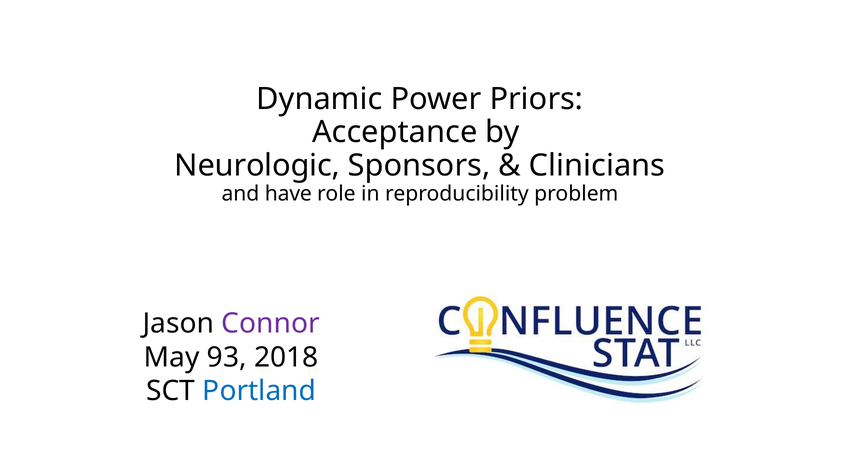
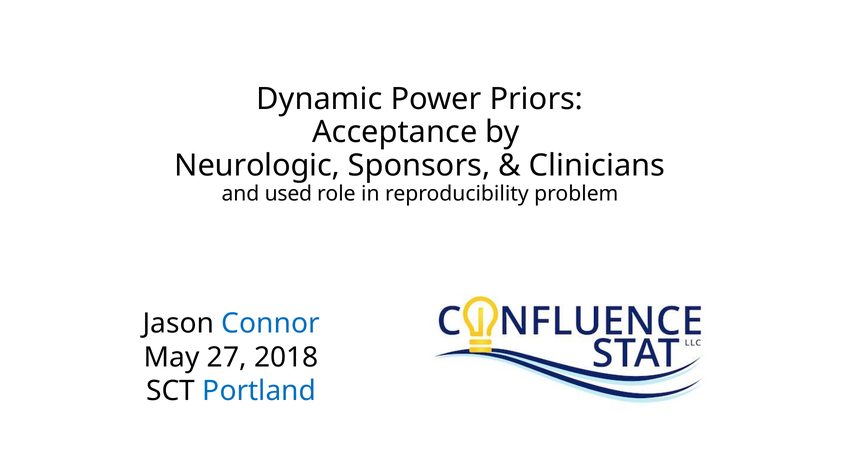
have: have -> used
Connor colour: purple -> blue
93: 93 -> 27
